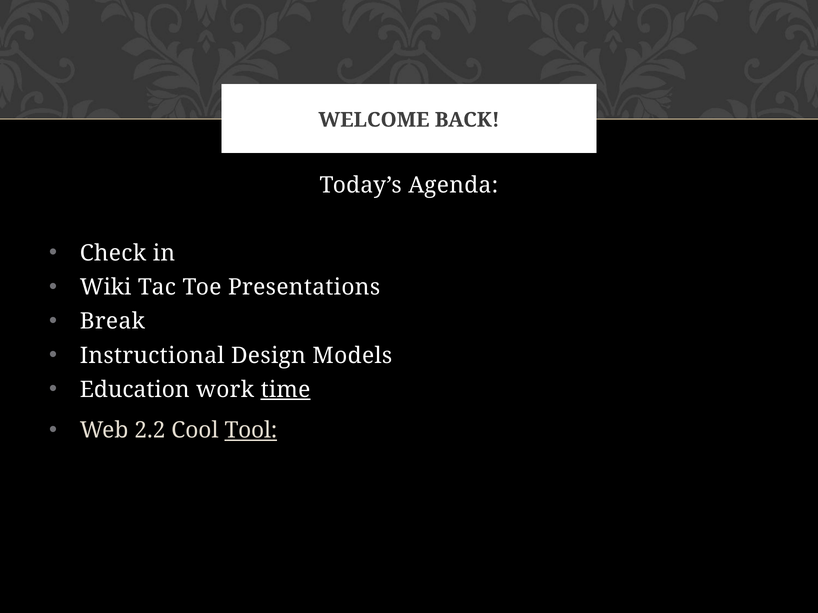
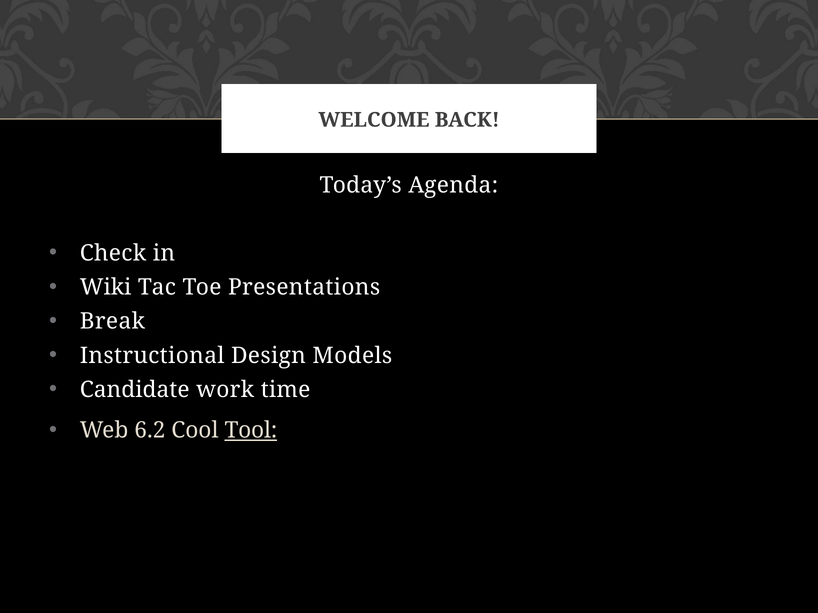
Education: Education -> Candidate
time underline: present -> none
2.2: 2.2 -> 6.2
